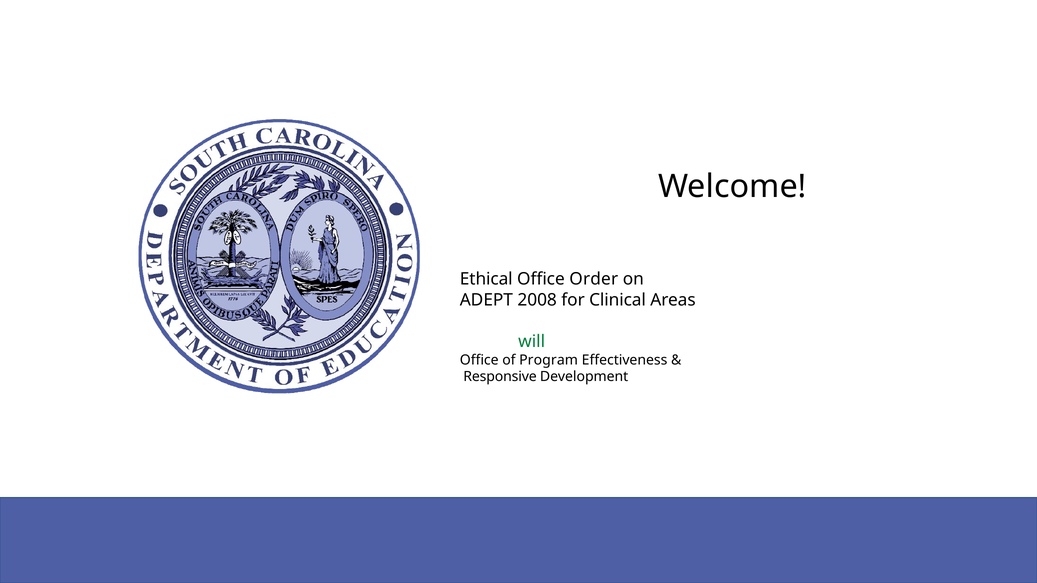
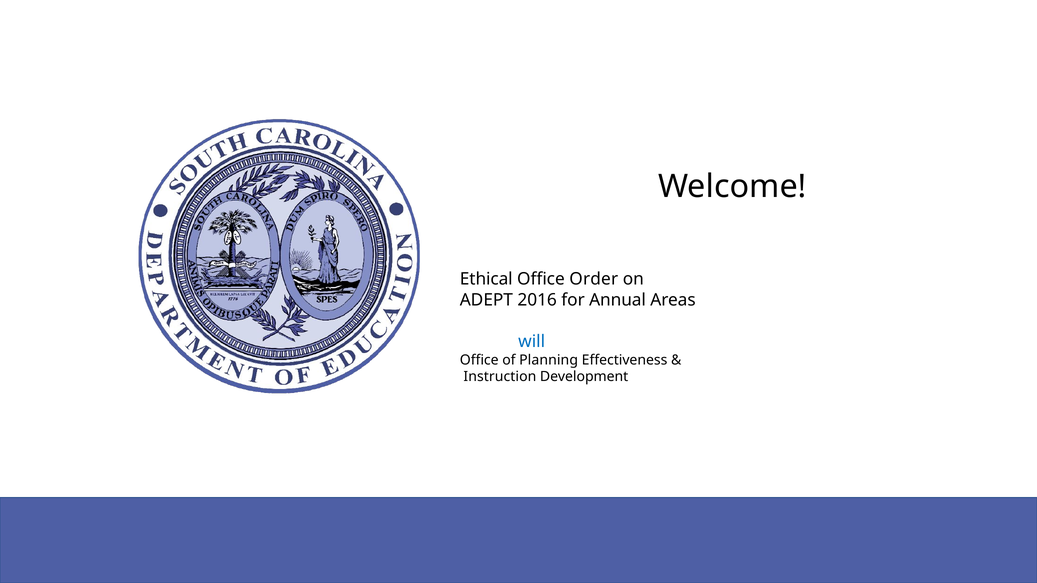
2008: 2008 -> 2016
Clinical: Clinical -> Annual
will colour: green -> blue
Program: Program -> Planning
Responsive: Responsive -> Instruction
